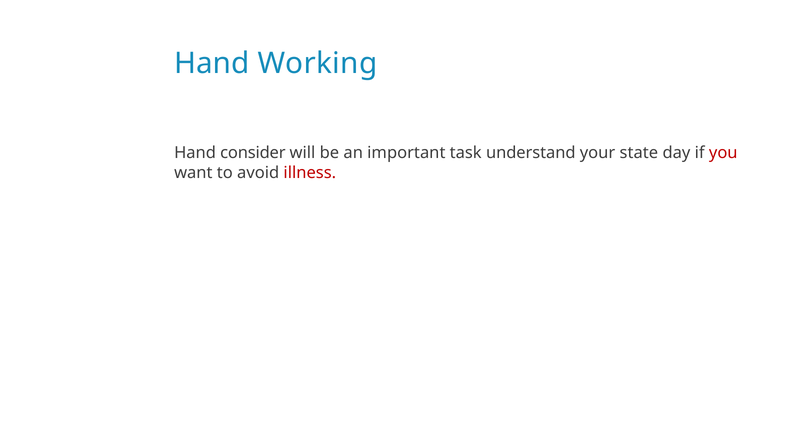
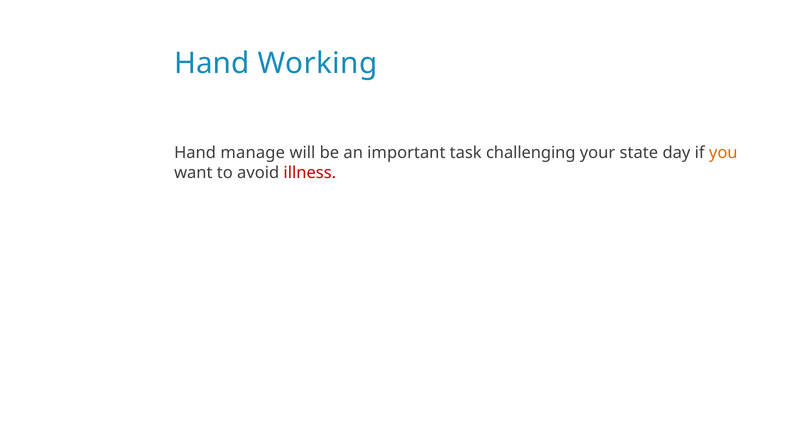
consider: consider -> manage
understand: understand -> challenging
you colour: red -> orange
